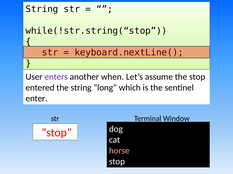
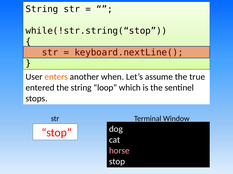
enters colour: purple -> orange
the stop: stop -> true
long: long -> loop
enter: enter -> stops
